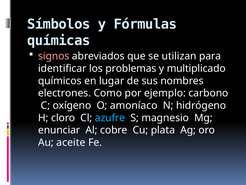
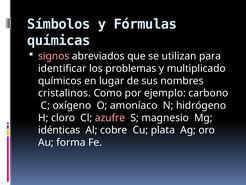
electrones: electrones -> cristalinos
azufre colour: light blue -> pink
enunciar: enunciar -> idénticas
aceite: aceite -> forma
